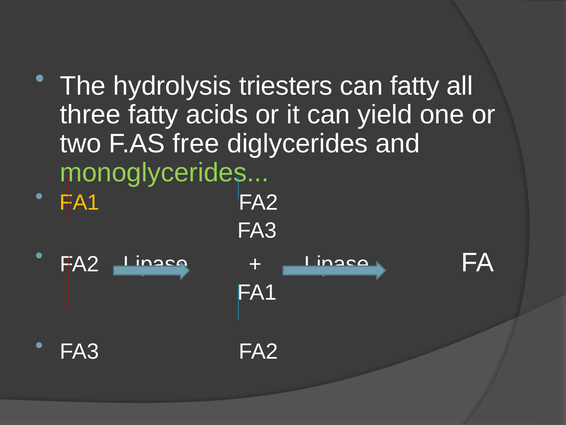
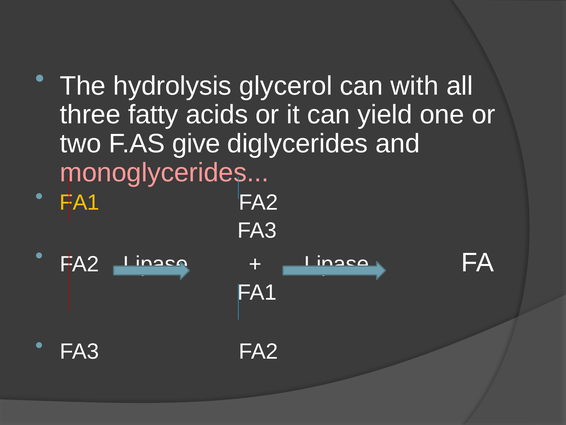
triesters: triesters -> glycerol
can fatty: fatty -> with
free: free -> give
monoglycerides colour: light green -> pink
